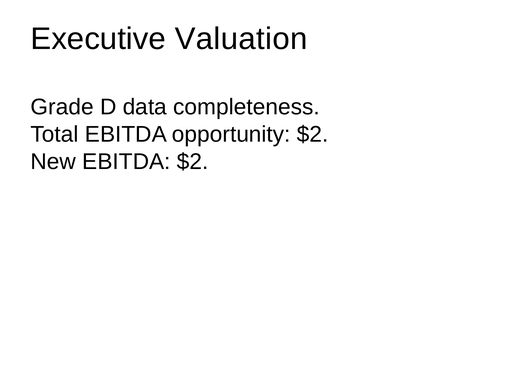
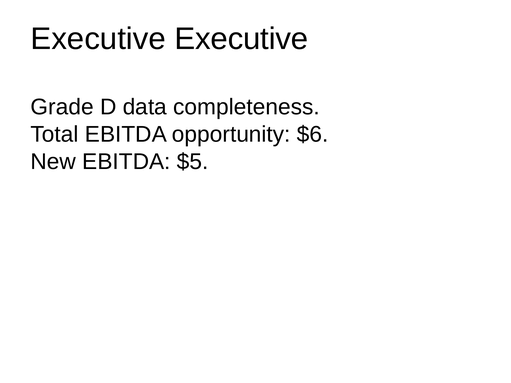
Executive Valuation: Valuation -> Executive
opportunity $2: $2 -> $6
EBITDA $2: $2 -> $5
